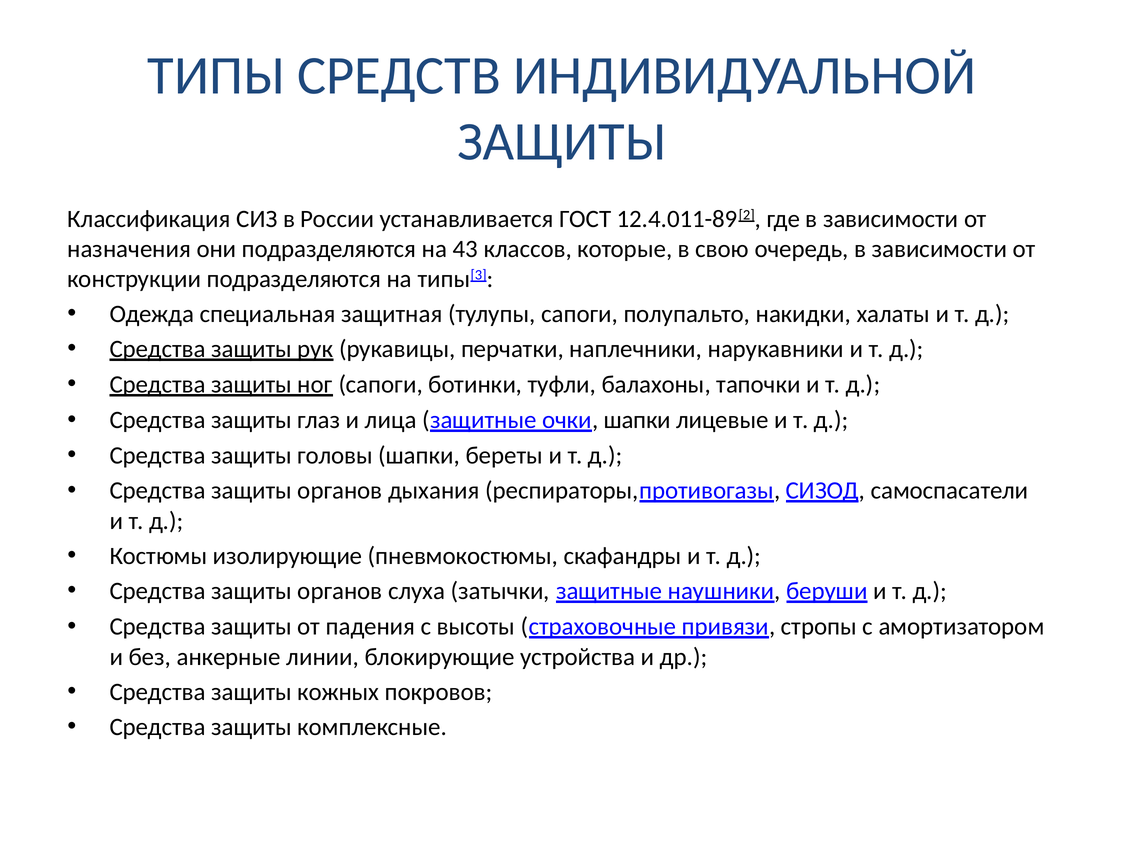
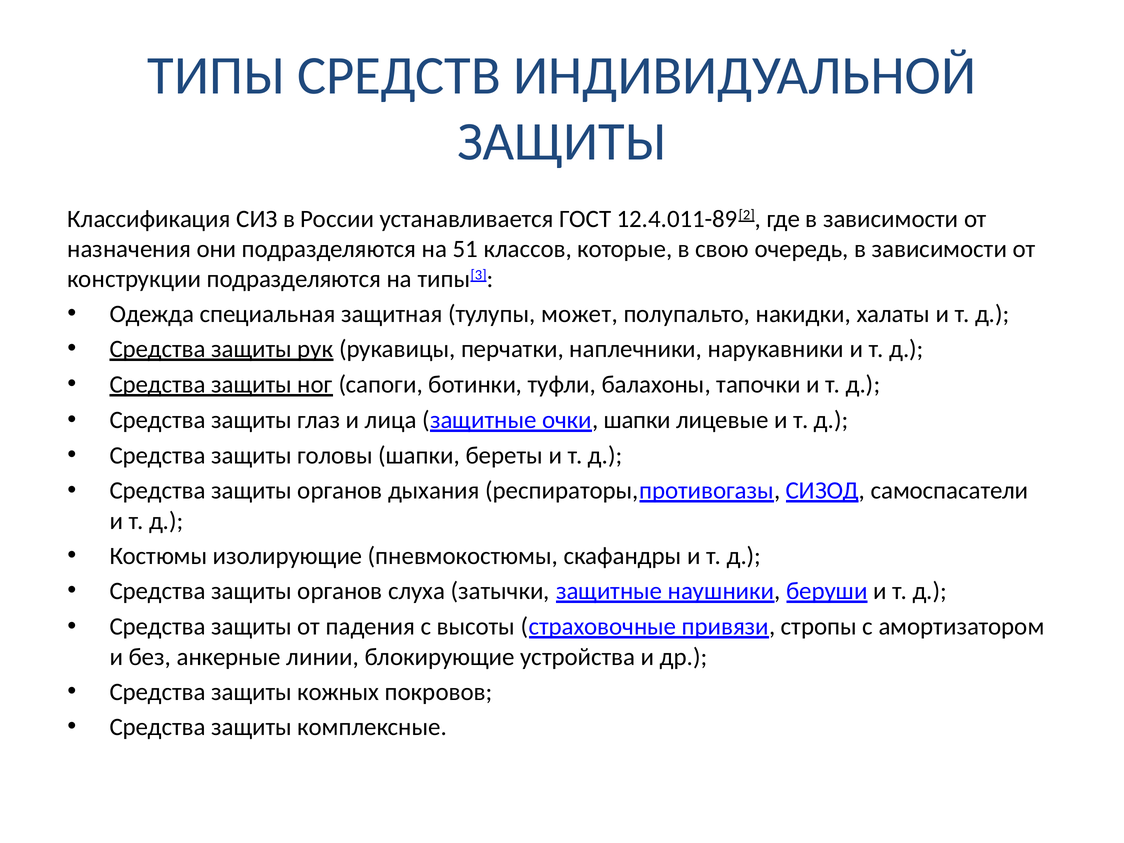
43: 43 -> 51
тулупы сапоги: сапоги -> может
